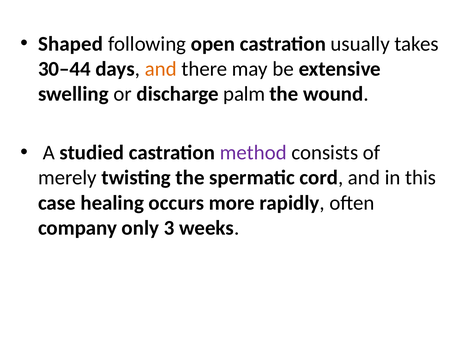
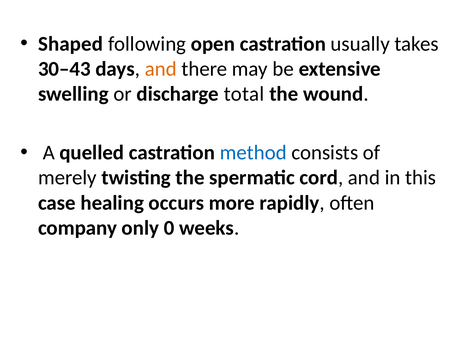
30–44: 30–44 -> 30–43
palm: palm -> total
studied: studied -> quelled
method colour: purple -> blue
3: 3 -> 0
